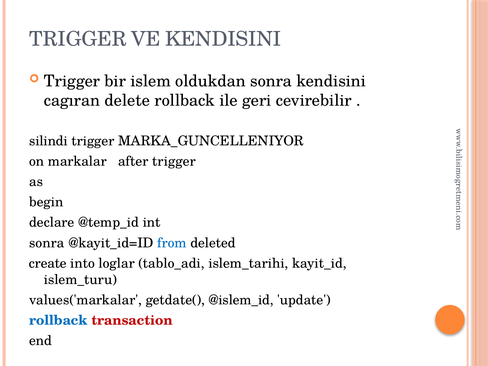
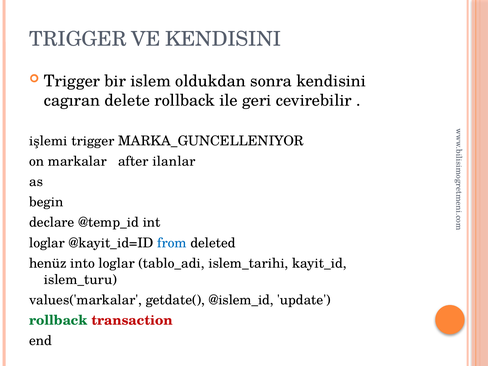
silindi: silindi -> işlemi
after trigger: trigger -> ilanlar
sonra at (47, 243): sonra -> loglar
create: create -> henüz
rollback at (58, 320) colour: blue -> green
